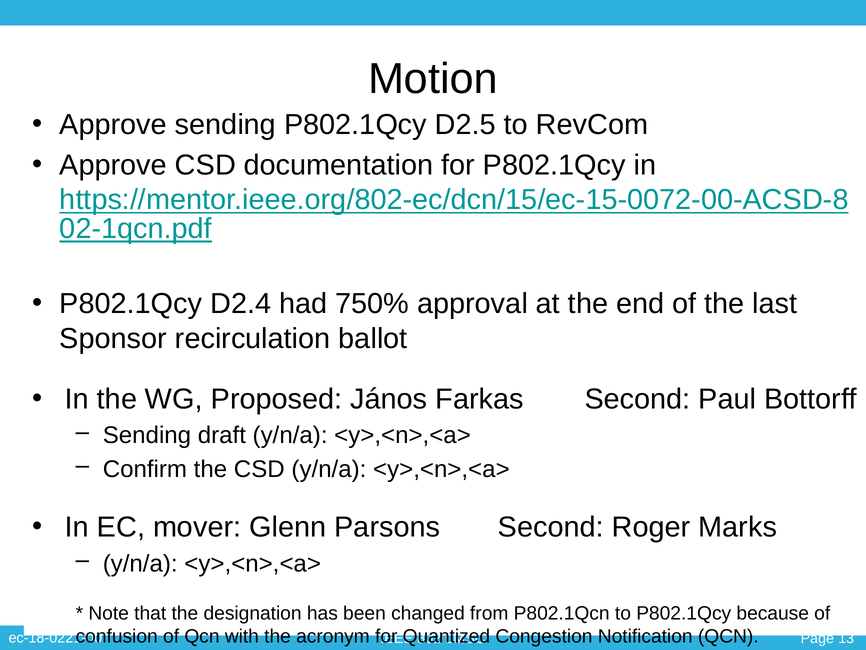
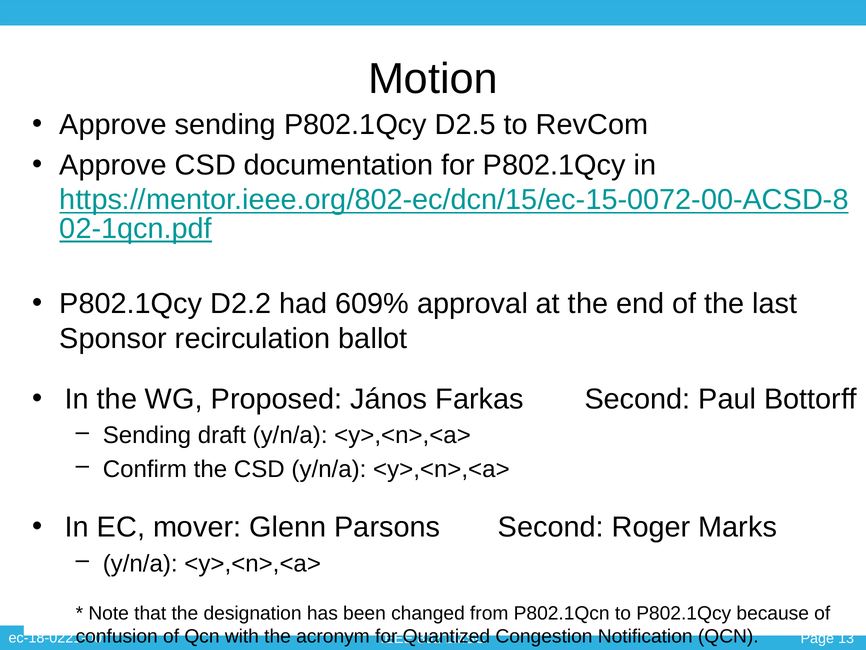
D2.4: D2.4 -> D2.2
750%: 750% -> 609%
